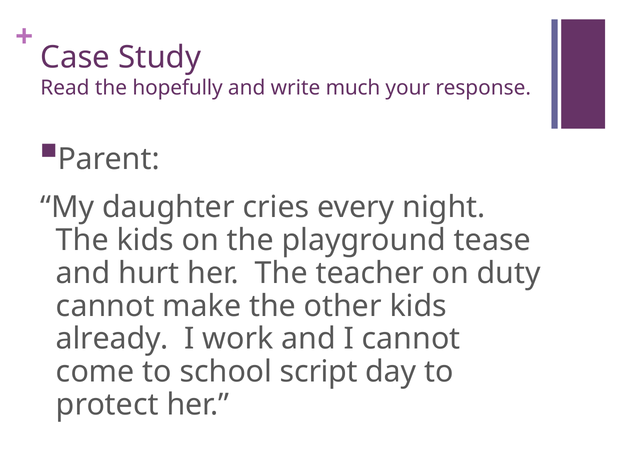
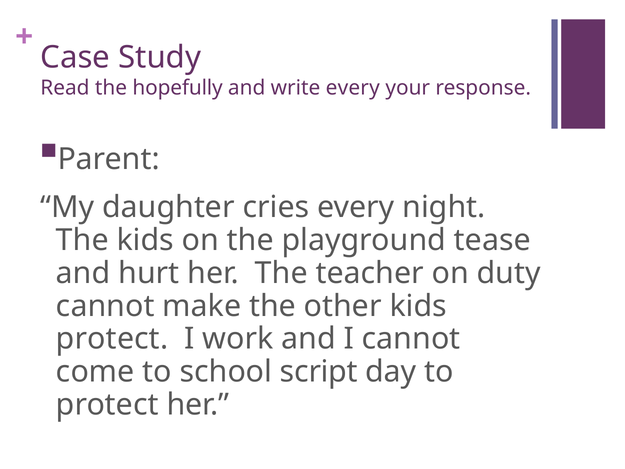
write much: much -> every
already at (112, 339): already -> protect
